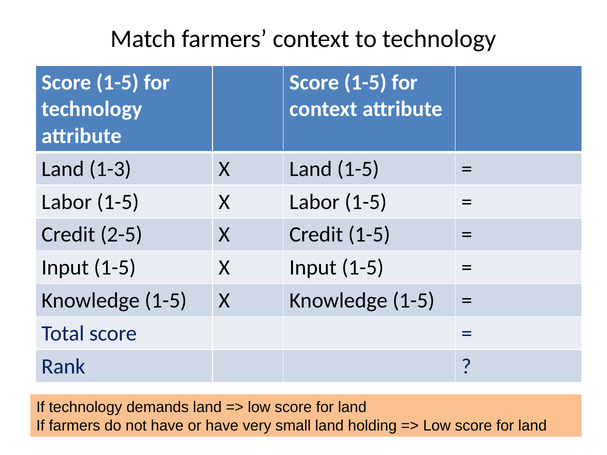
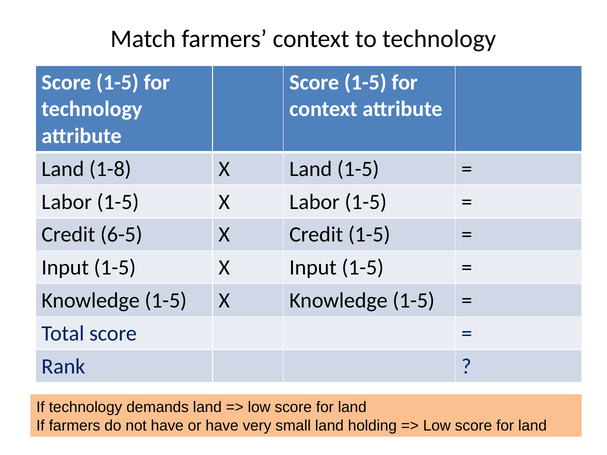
1-3: 1-3 -> 1-8
2-5: 2-5 -> 6-5
